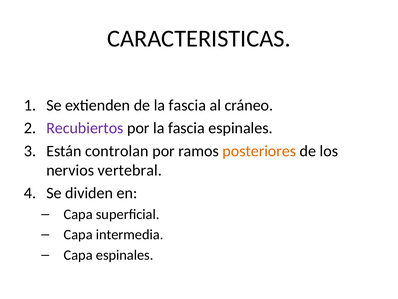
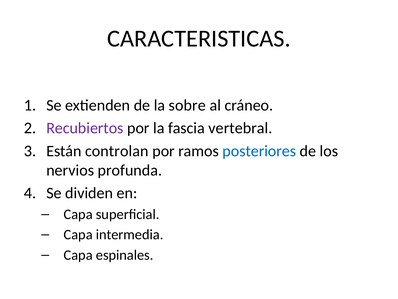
de la fascia: fascia -> sobre
fascia espinales: espinales -> vertebral
posteriores colour: orange -> blue
vertebral: vertebral -> profunda
